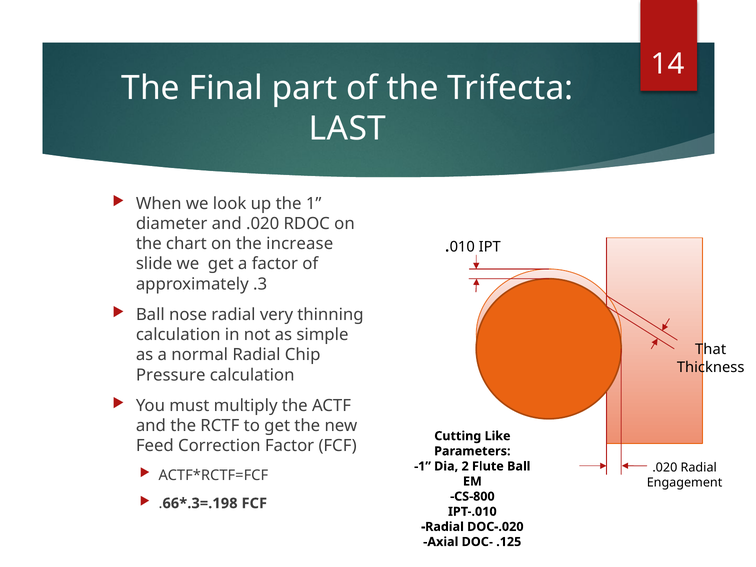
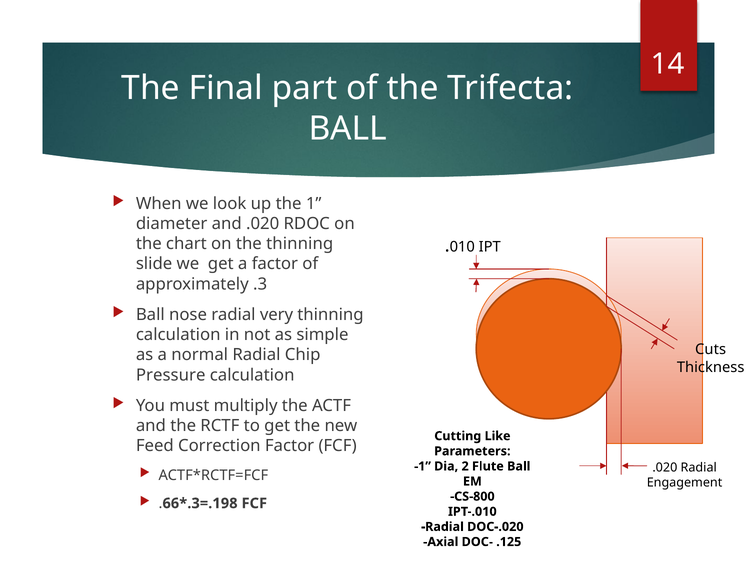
LAST at (347, 128): LAST -> BALL
the increase: increase -> thinning
That: That -> Cuts
